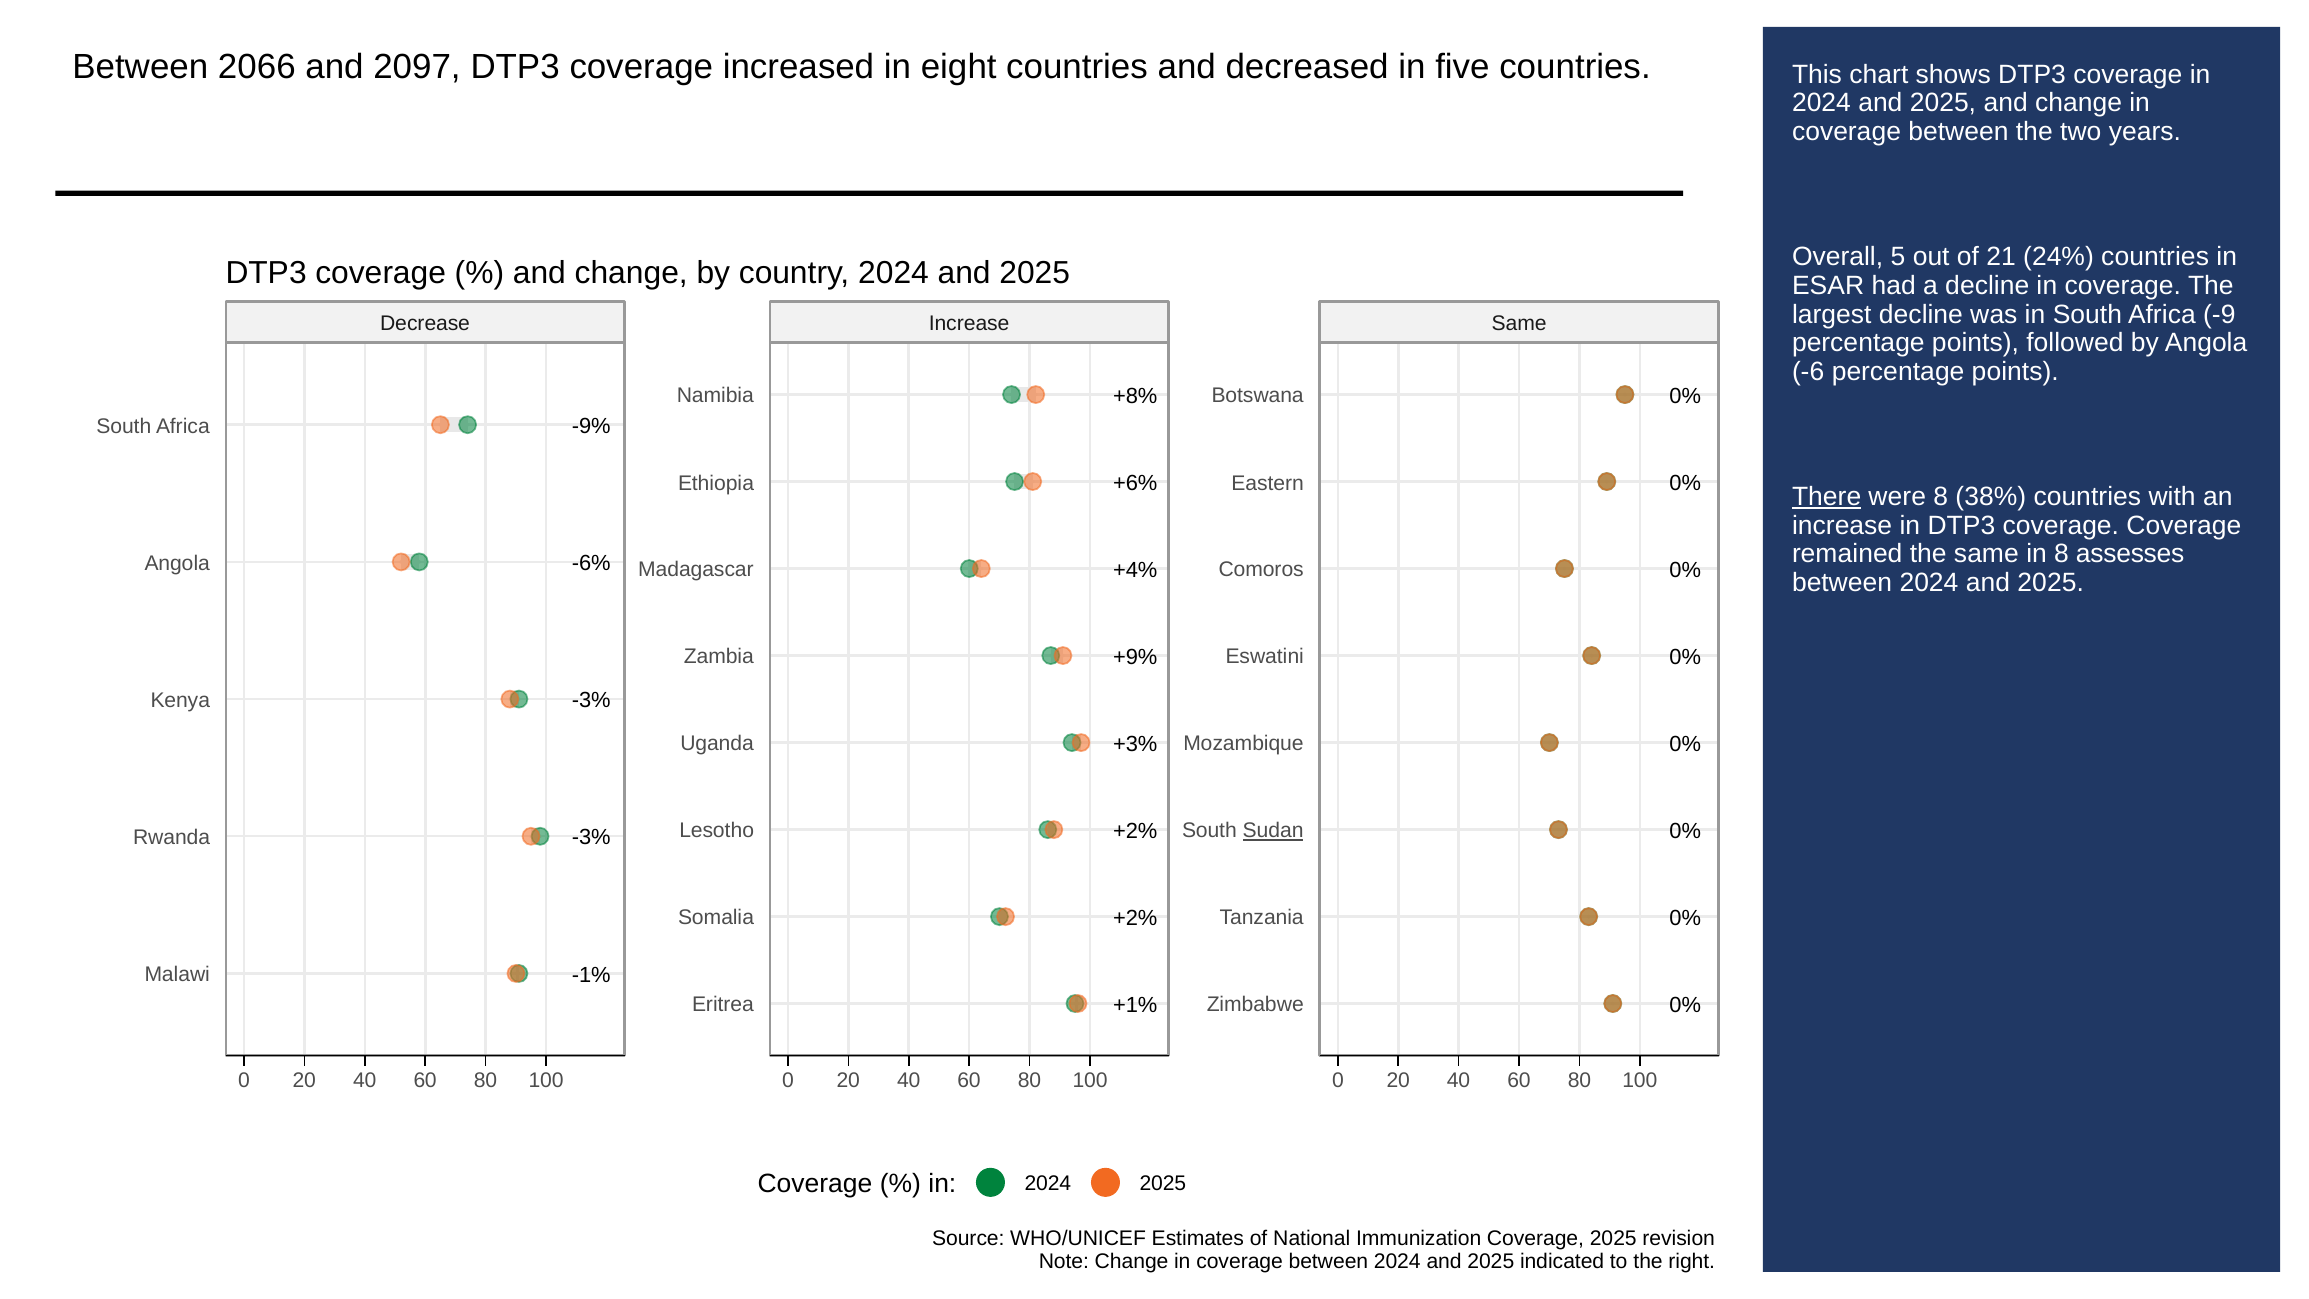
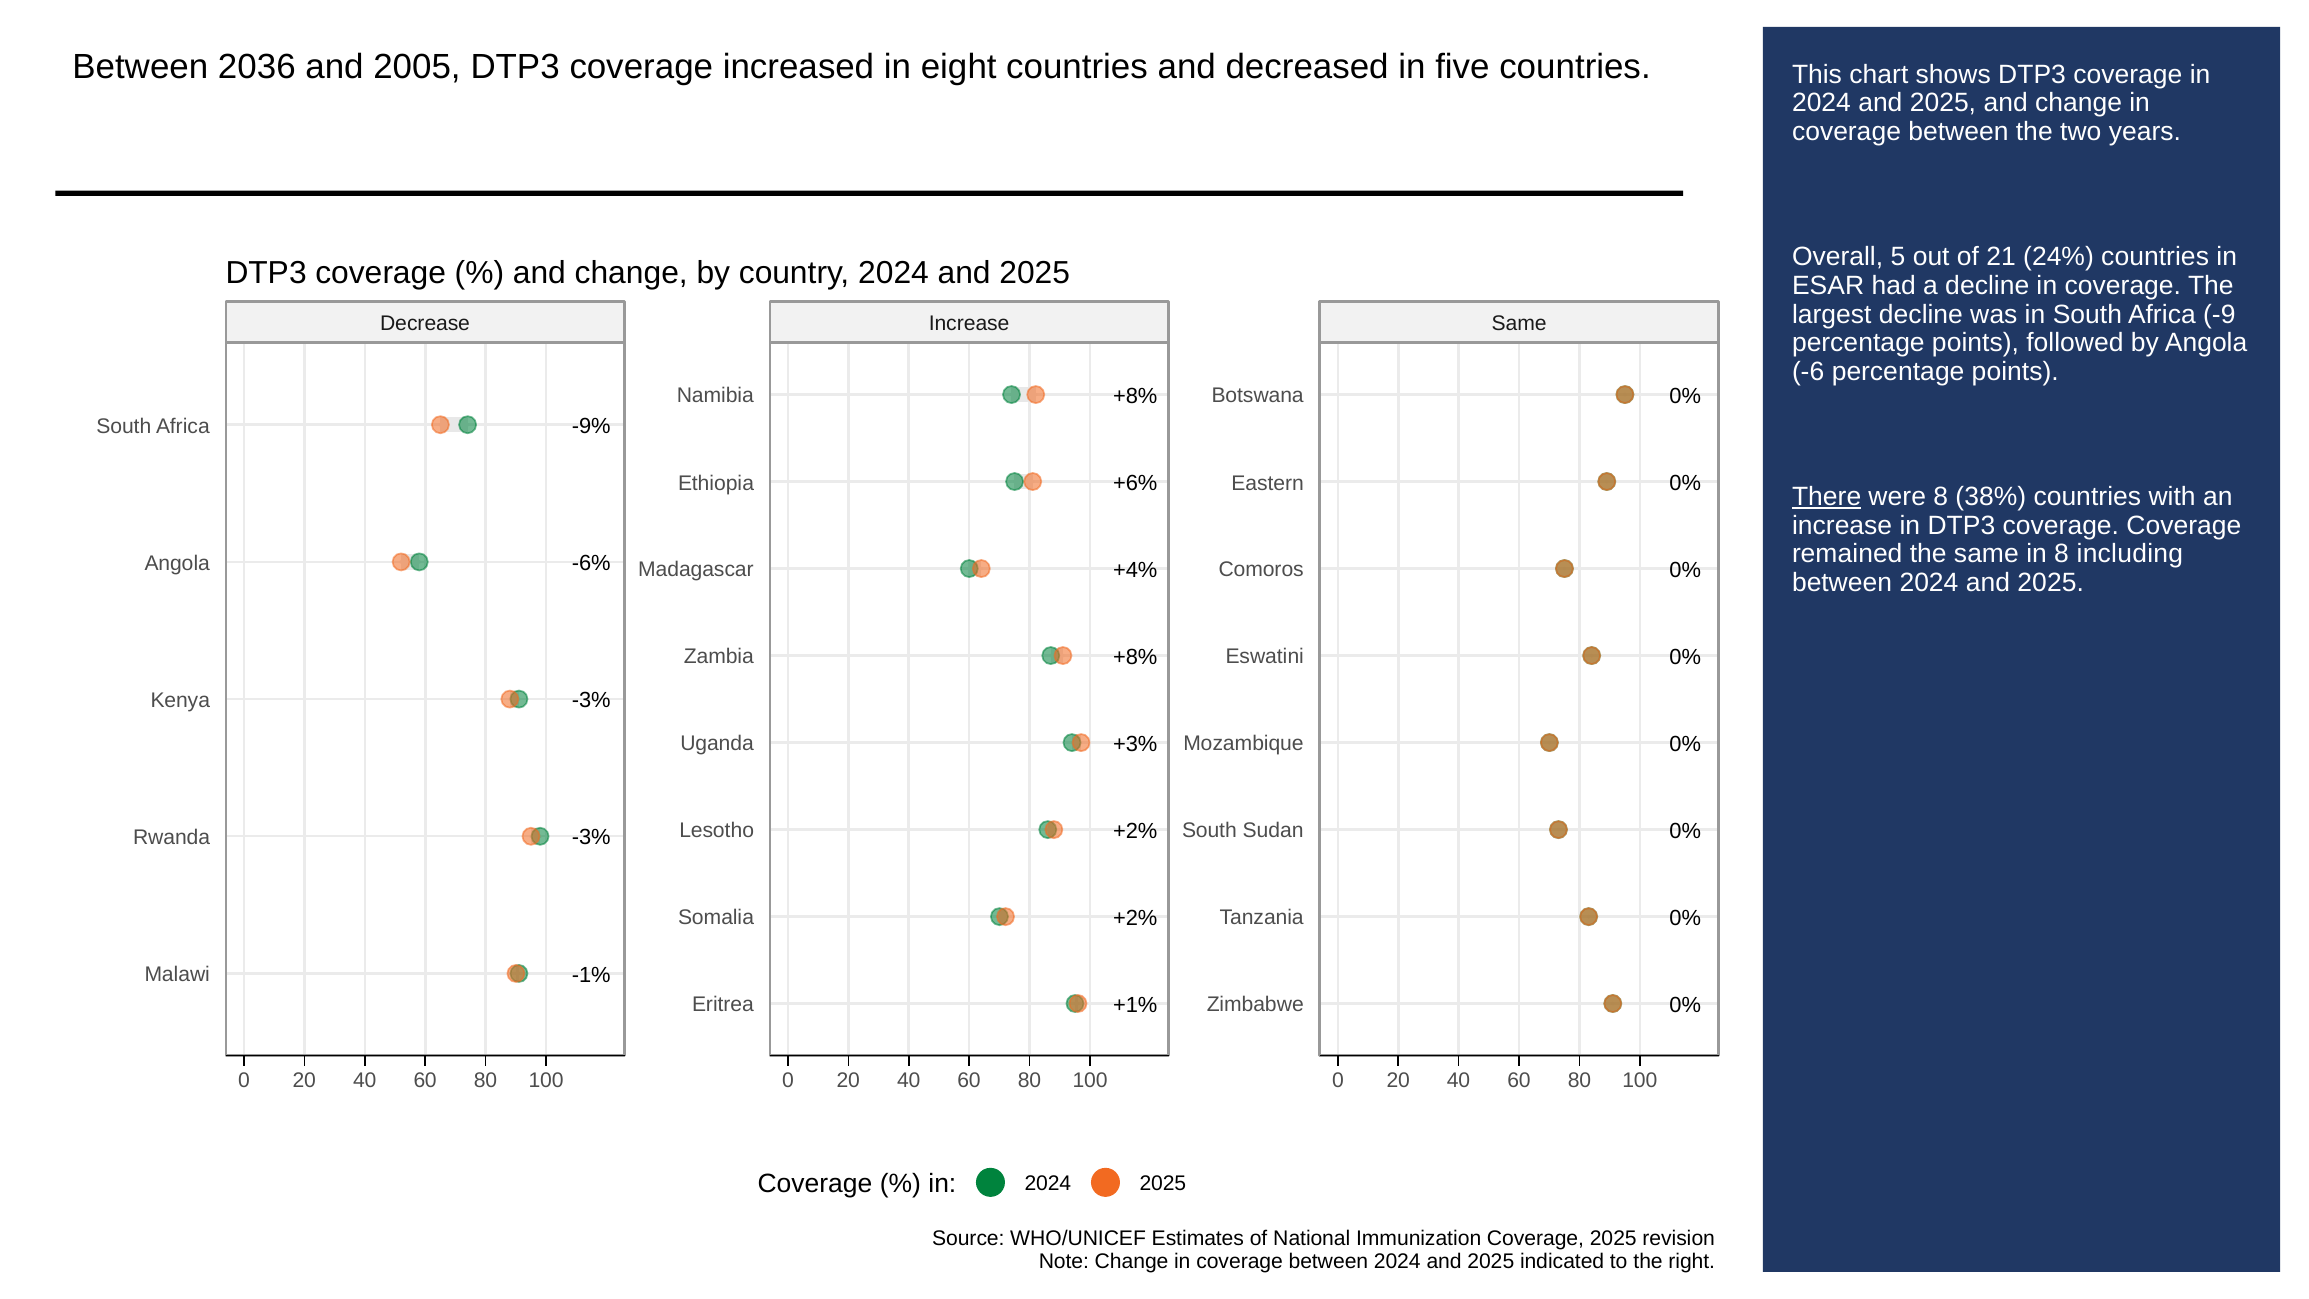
2066: 2066 -> 2036
2097: 2097 -> 2005
assesses: assesses -> including
+9% at (1135, 657): +9% -> +8%
Sudan underline: present -> none
